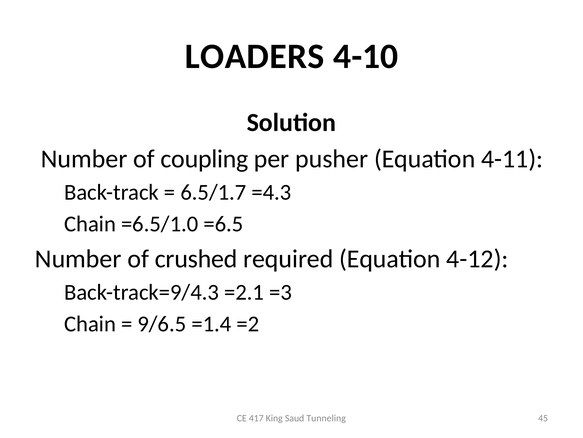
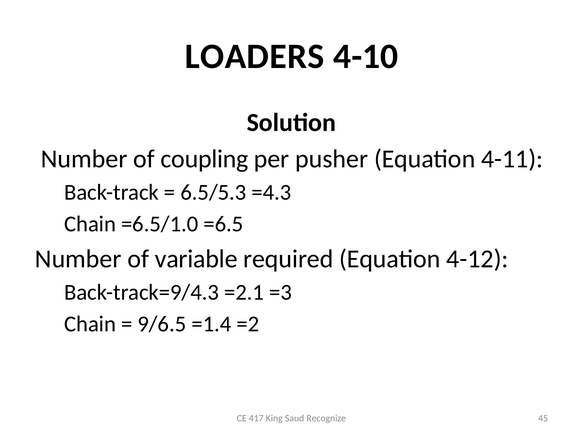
6.5/1.7: 6.5/1.7 -> 6.5/5.3
crushed: crushed -> variable
Tunneling: Tunneling -> Recognize
